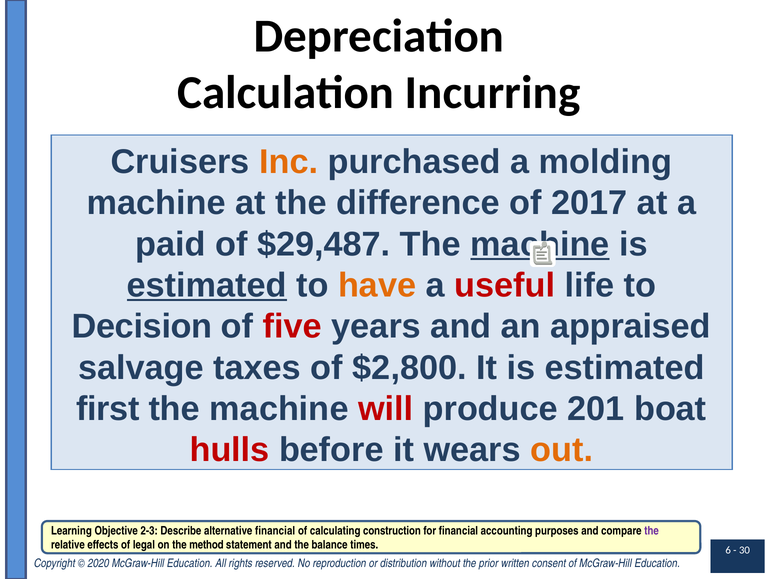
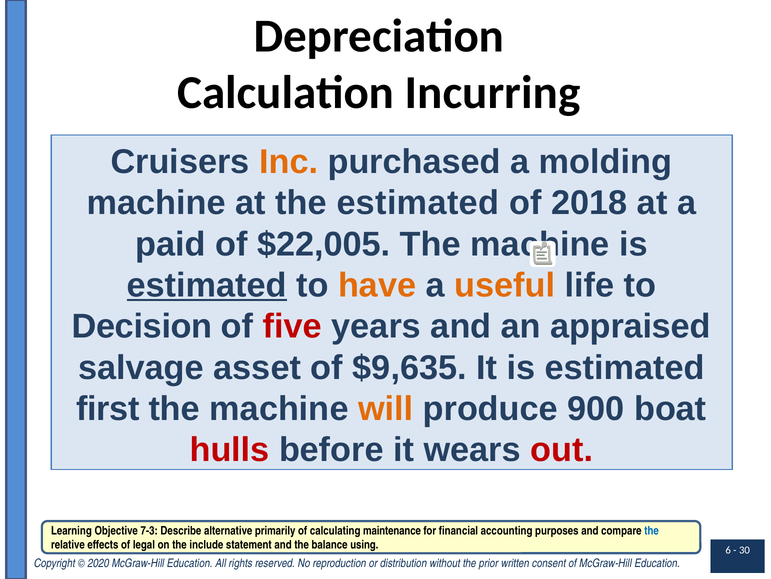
the difference: difference -> estimated
2017: 2017 -> 2018
$29,487: $29,487 -> $22,005
machine at (540, 244) underline: present -> none
useful colour: red -> orange
taxes: taxes -> asset
$2,800: $2,800 -> $9,635
will colour: red -> orange
201: 201 -> 900
out colour: orange -> red
2-3: 2-3 -> 7-3
alternative financial: financial -> primarily
construction: construction -> maintenance
the at (652, 530) colour: purple -> blue
method: method -> include
times: times -> using
